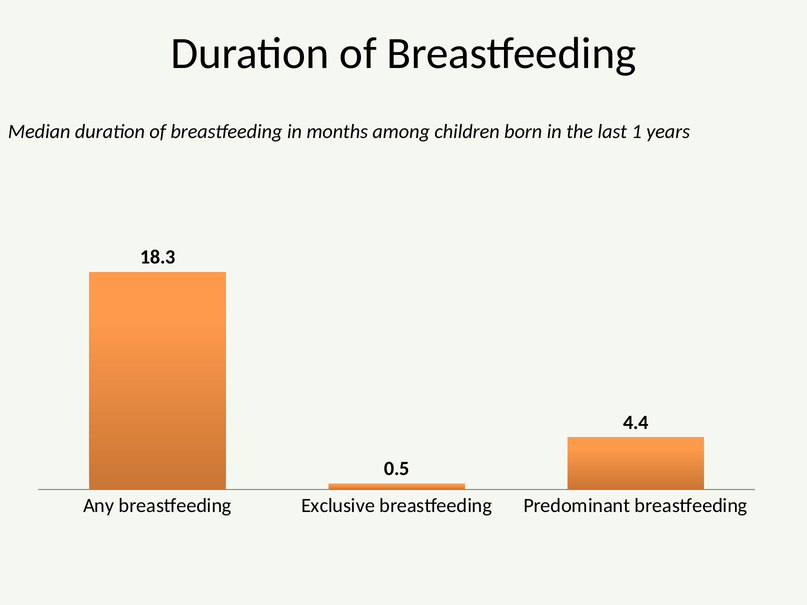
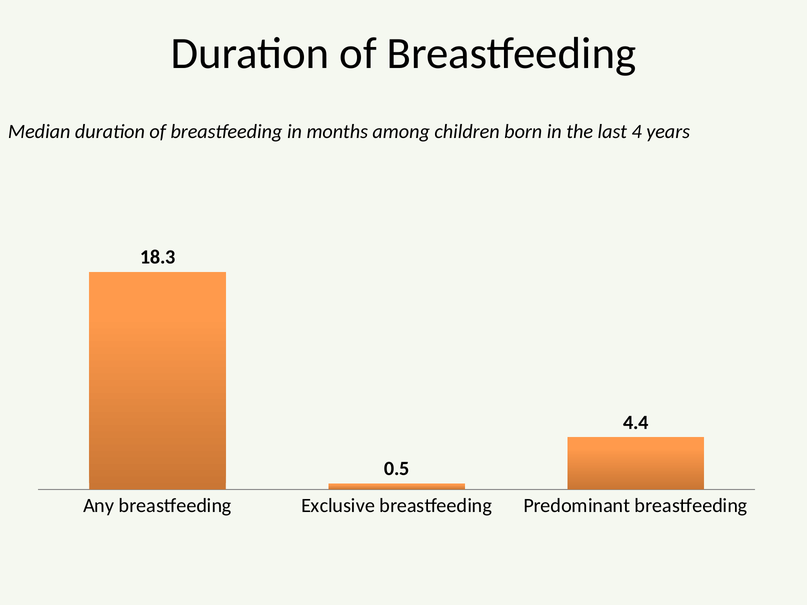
1: 1 -> 4
